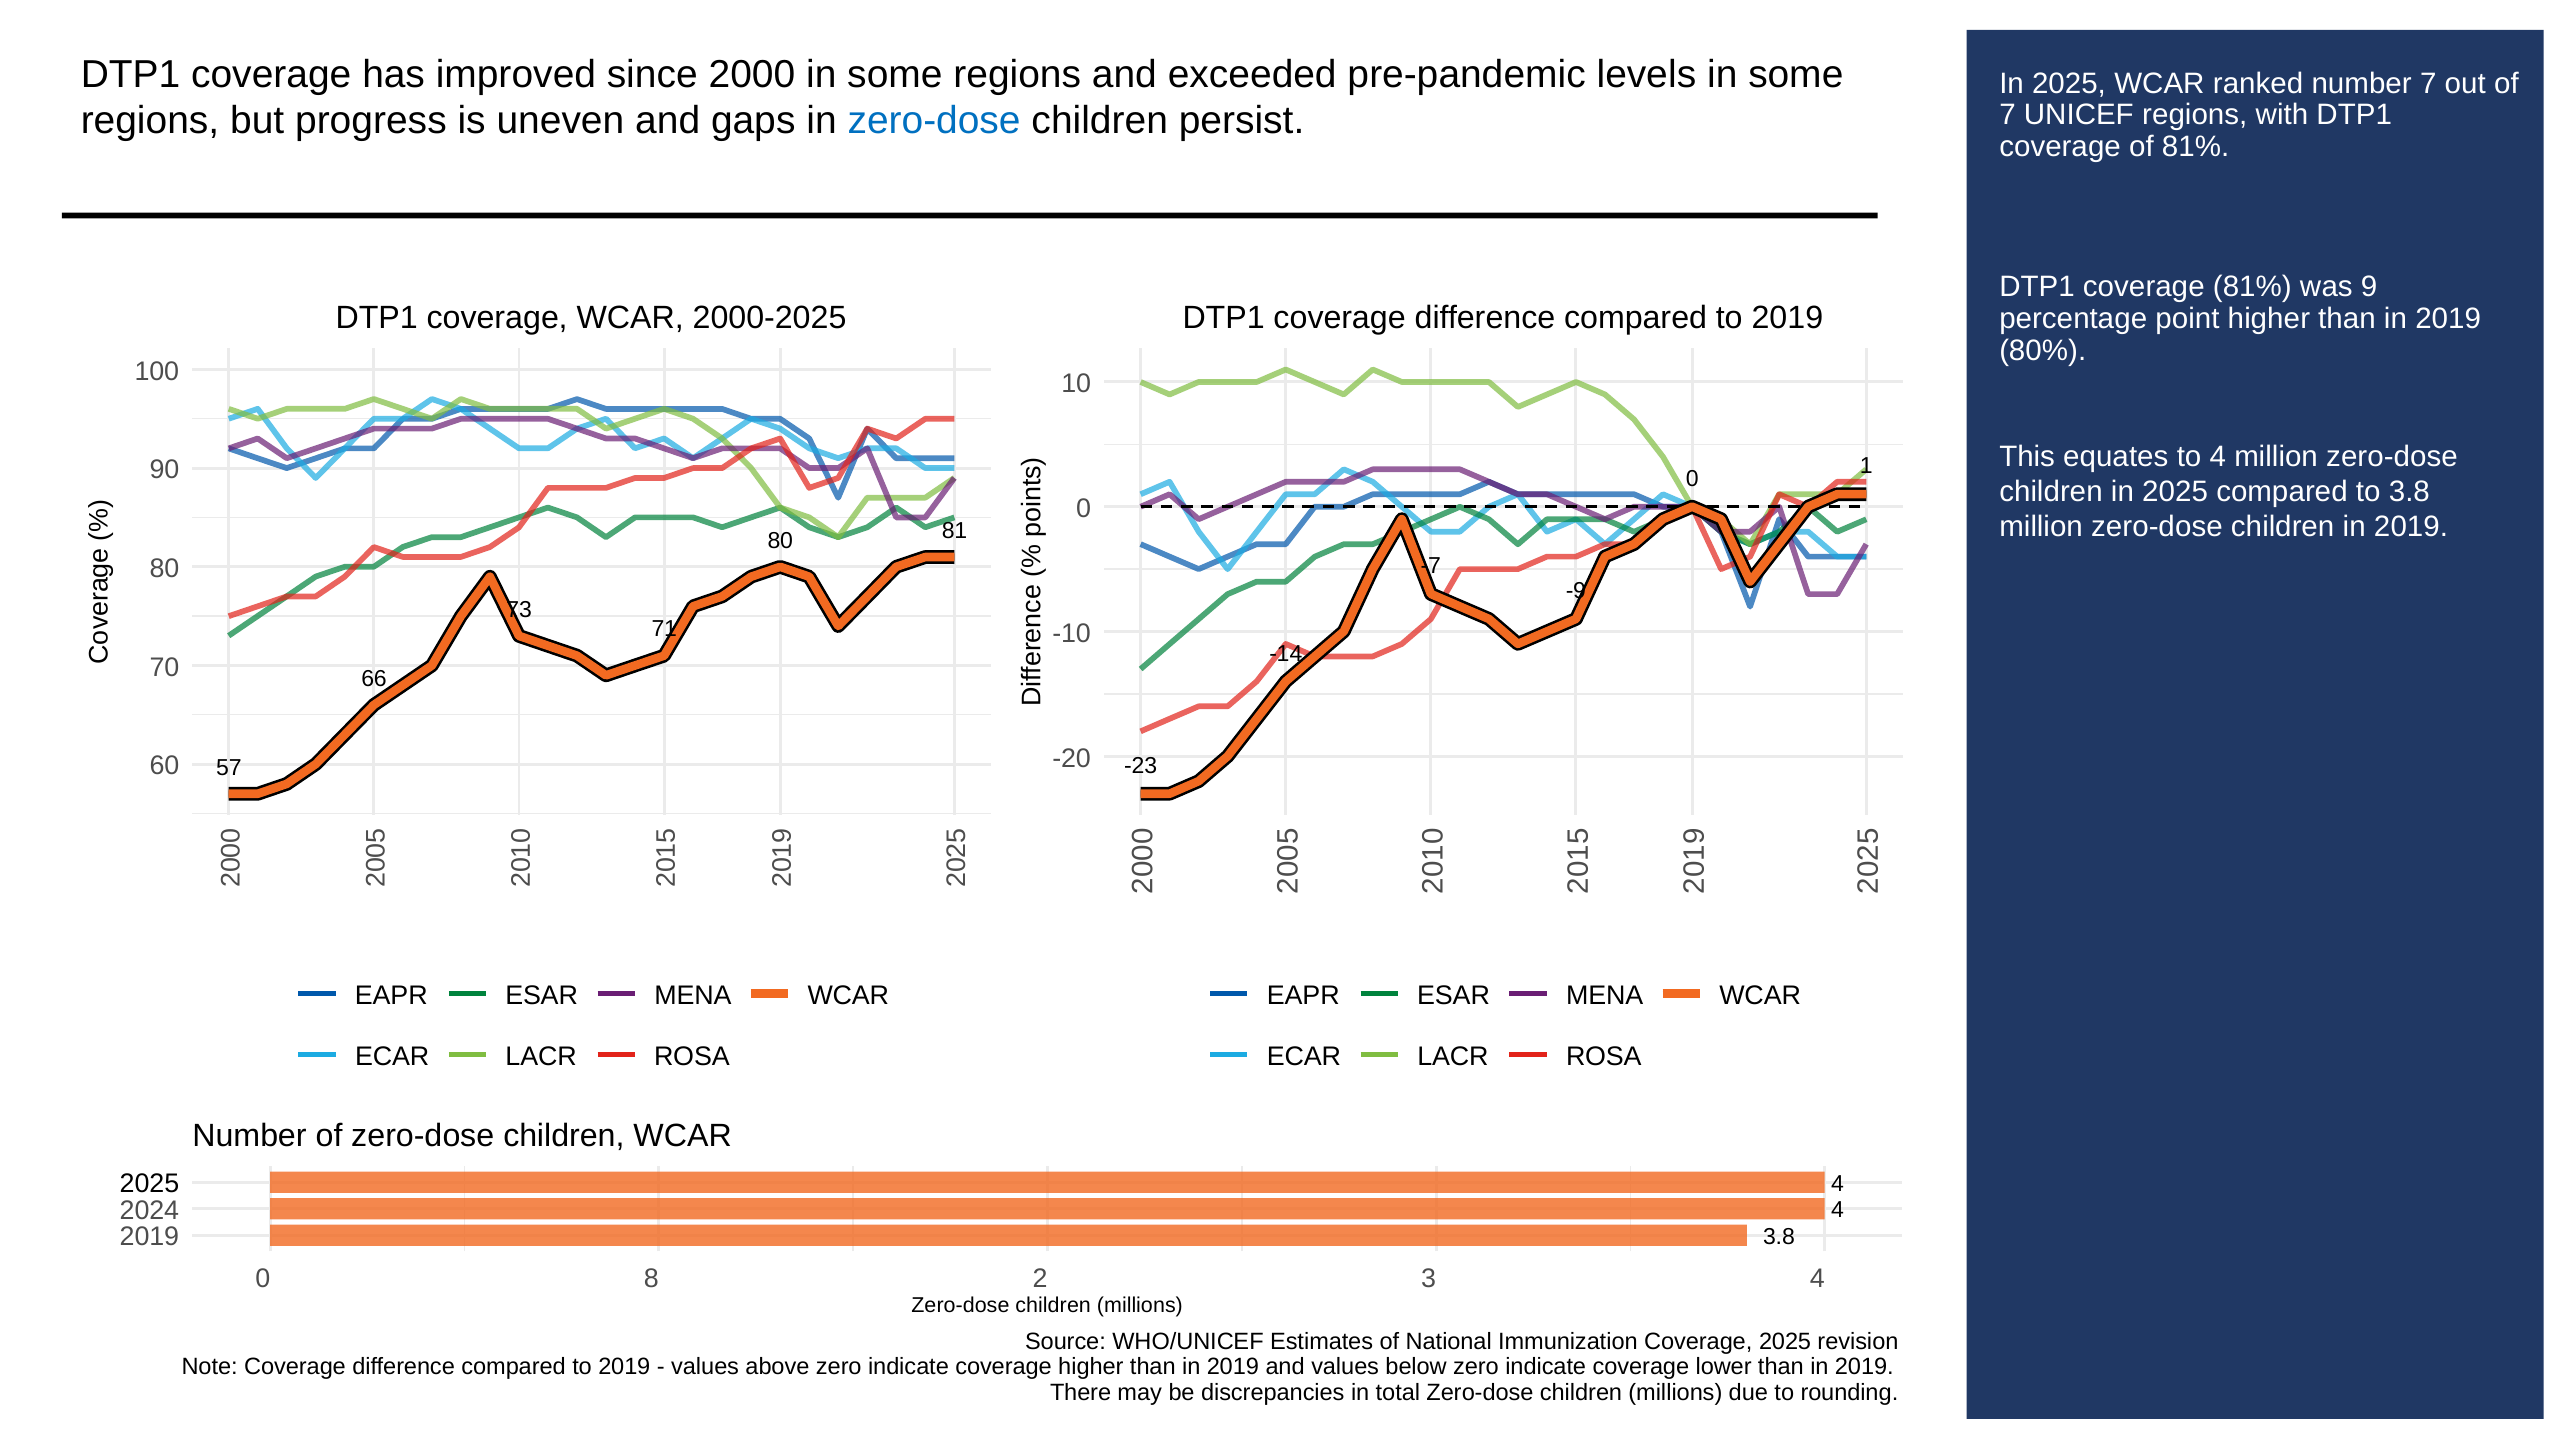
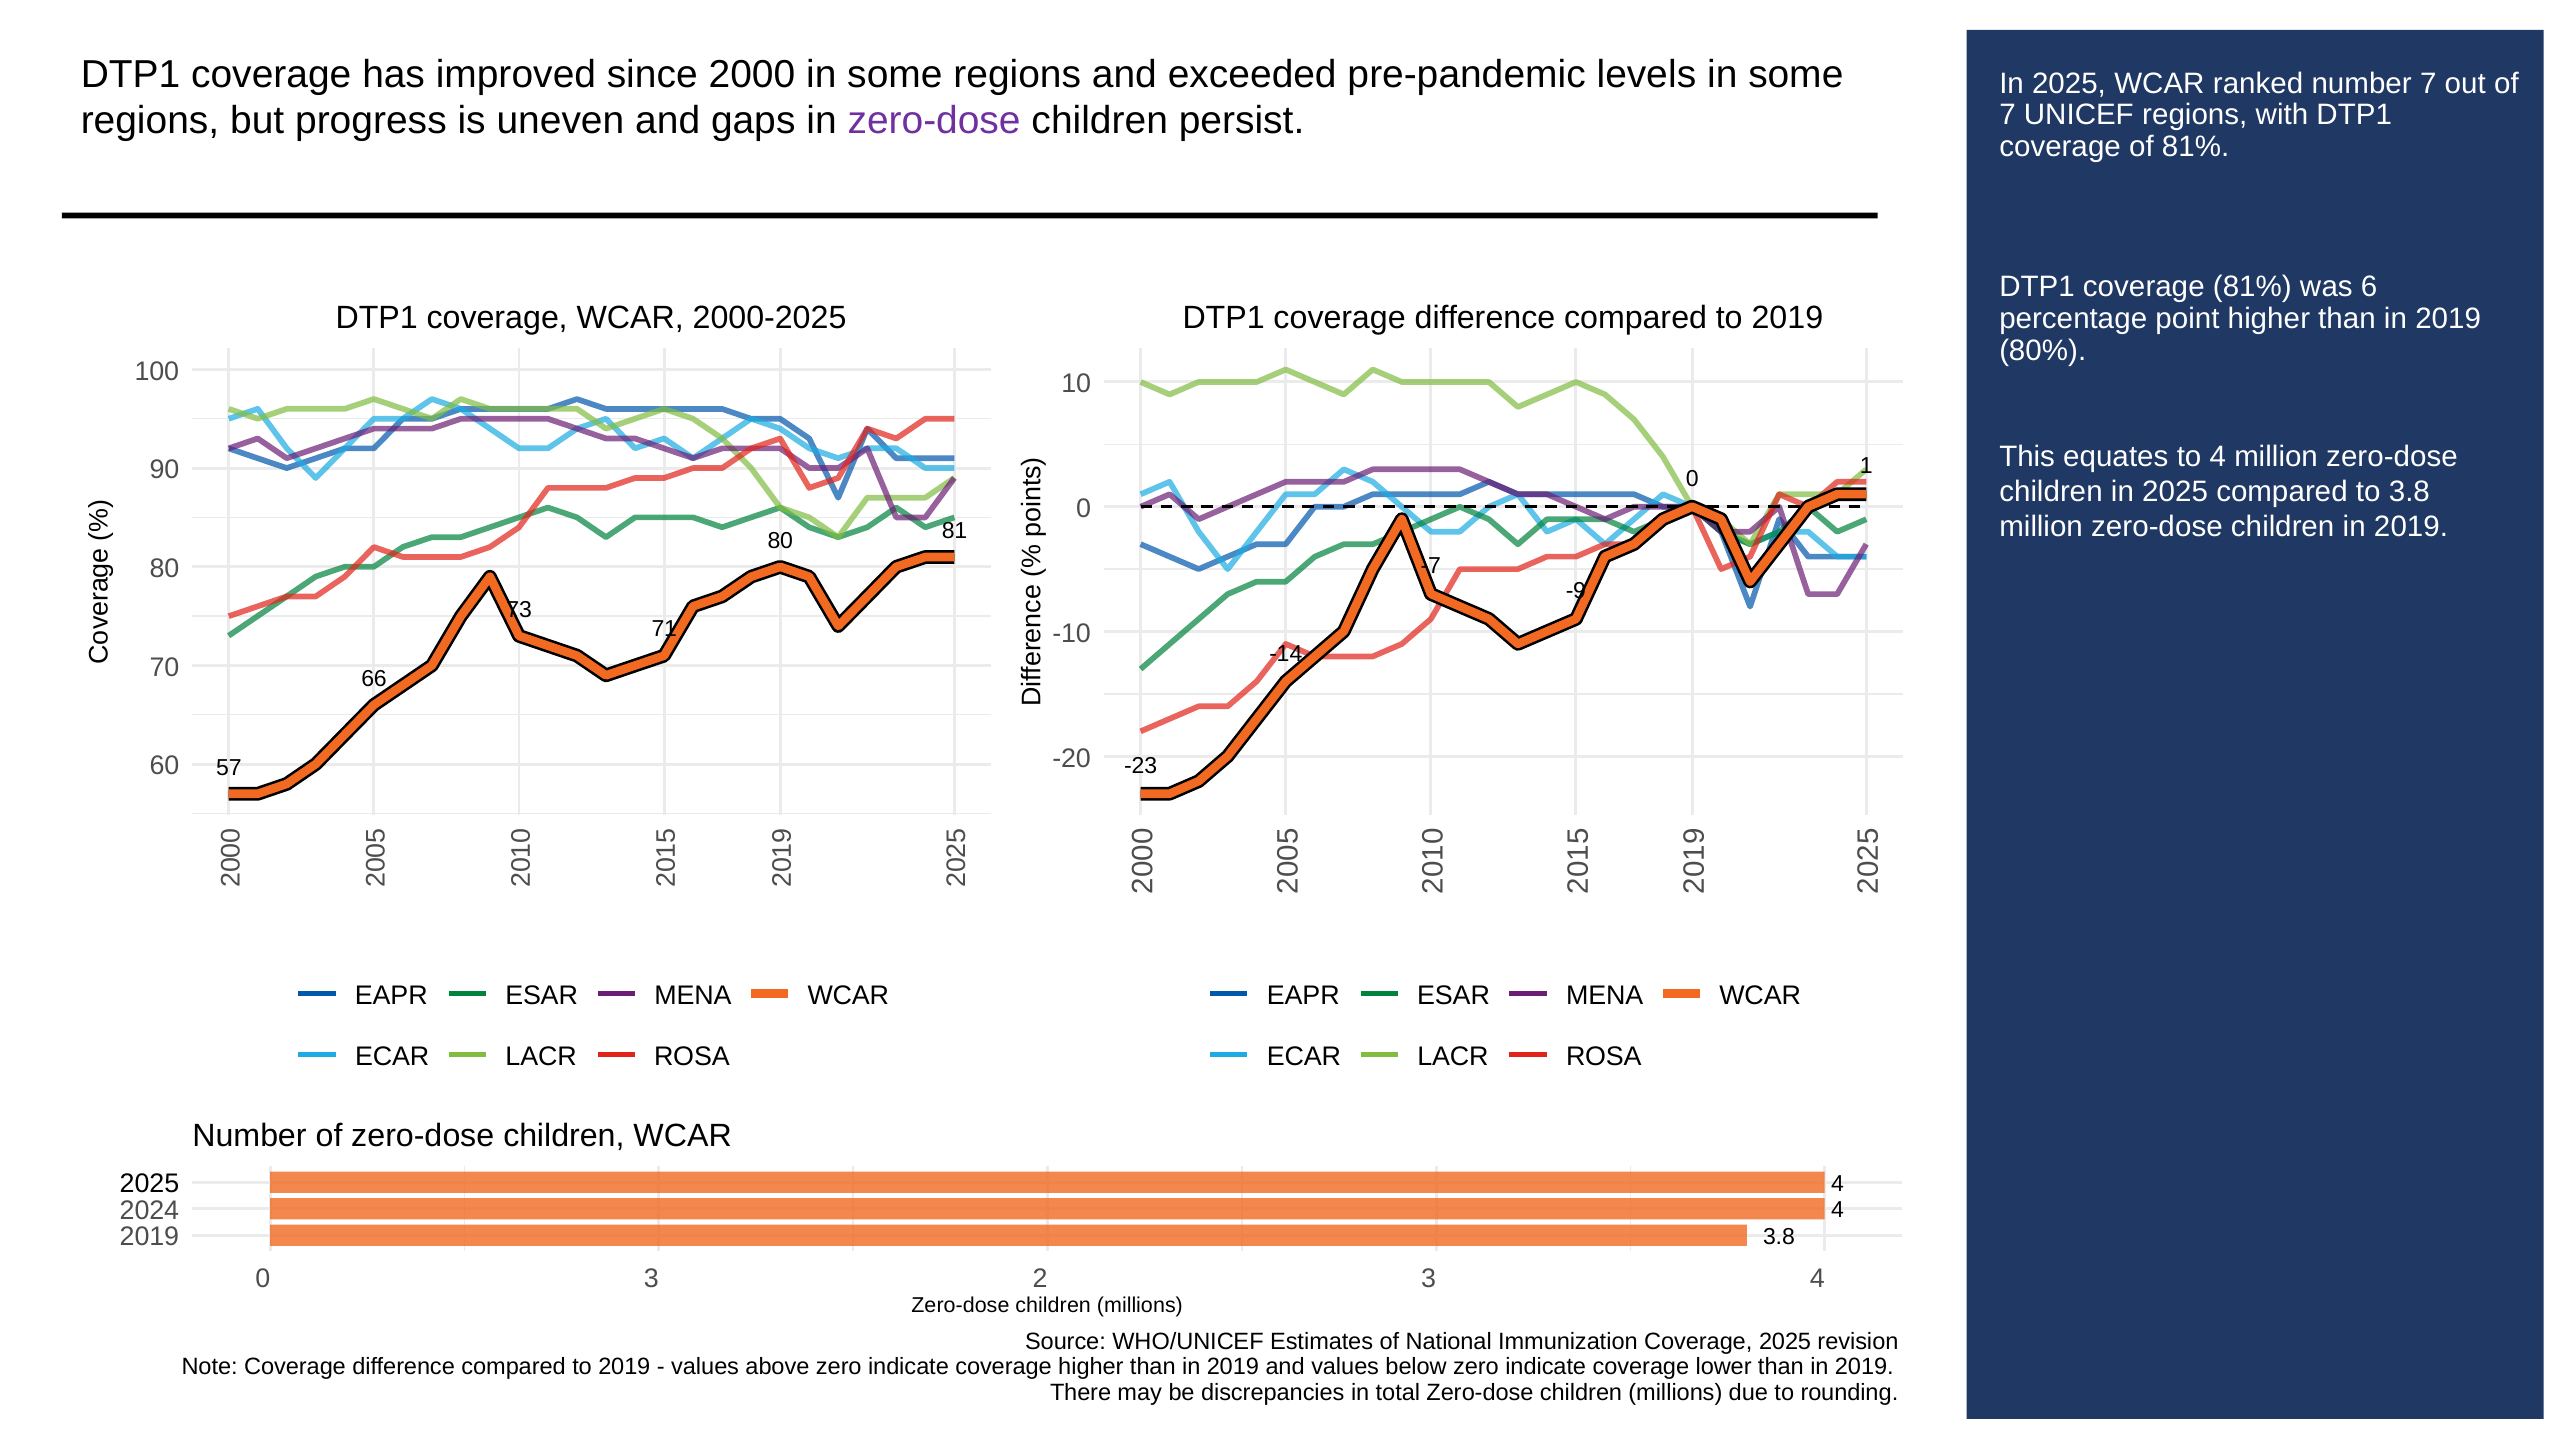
zero-dose at (934, 121) colour: blue -> purple
was 9: 9 -> 6
0 8: 8 -> 3
